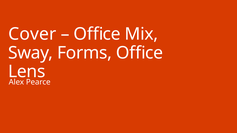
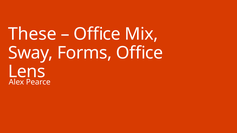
Cover: Cover -> These
